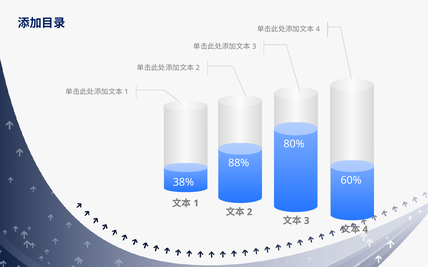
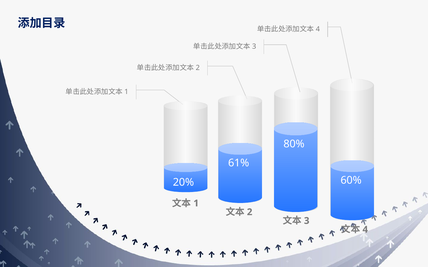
88%: 88% -> 61%
38%: 38% -> 20%
